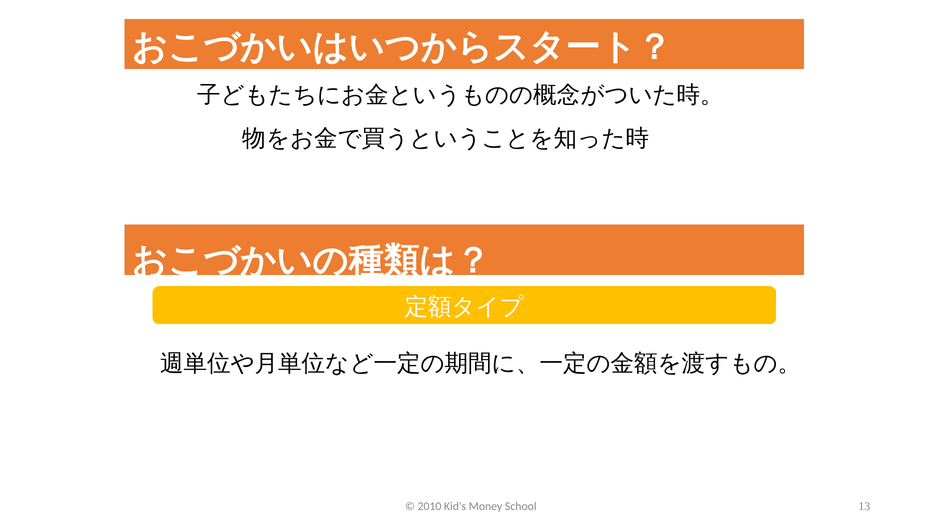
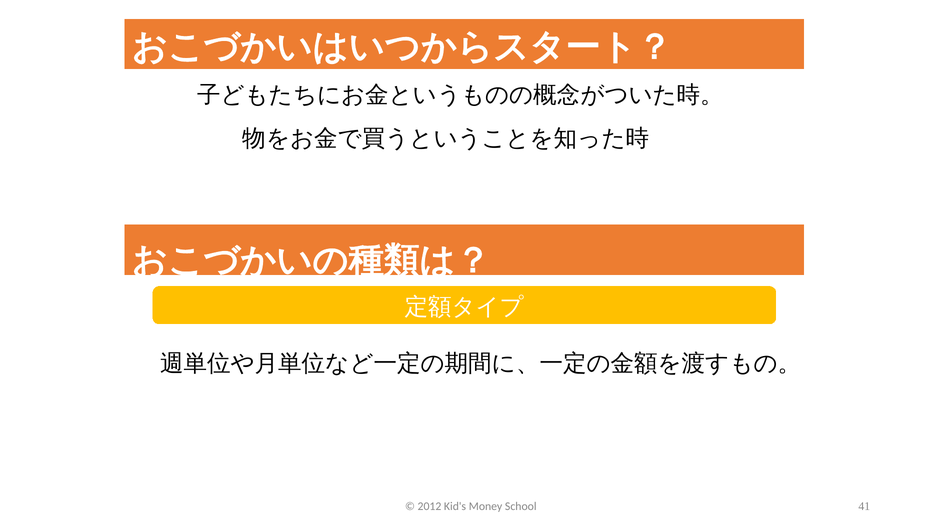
2010: 2010 -> 2012
13: 13 -> 41
